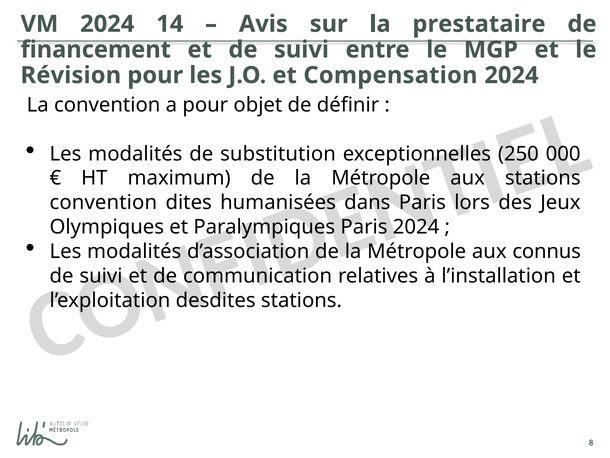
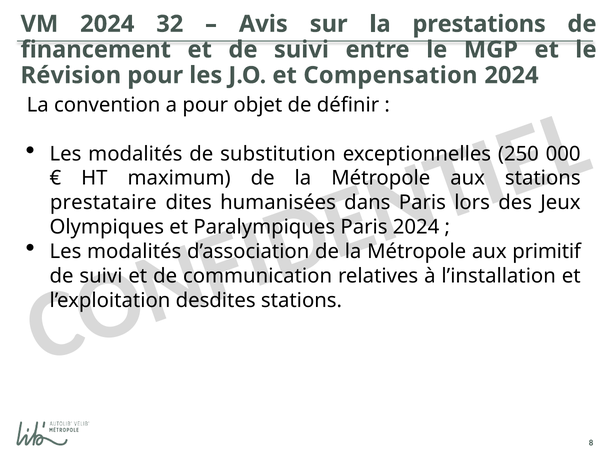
14: 14 -> 32
prestataire: prestataire -> prestations
convention at (103, 202): convention -> prestataire
connus: connus -> primitif
